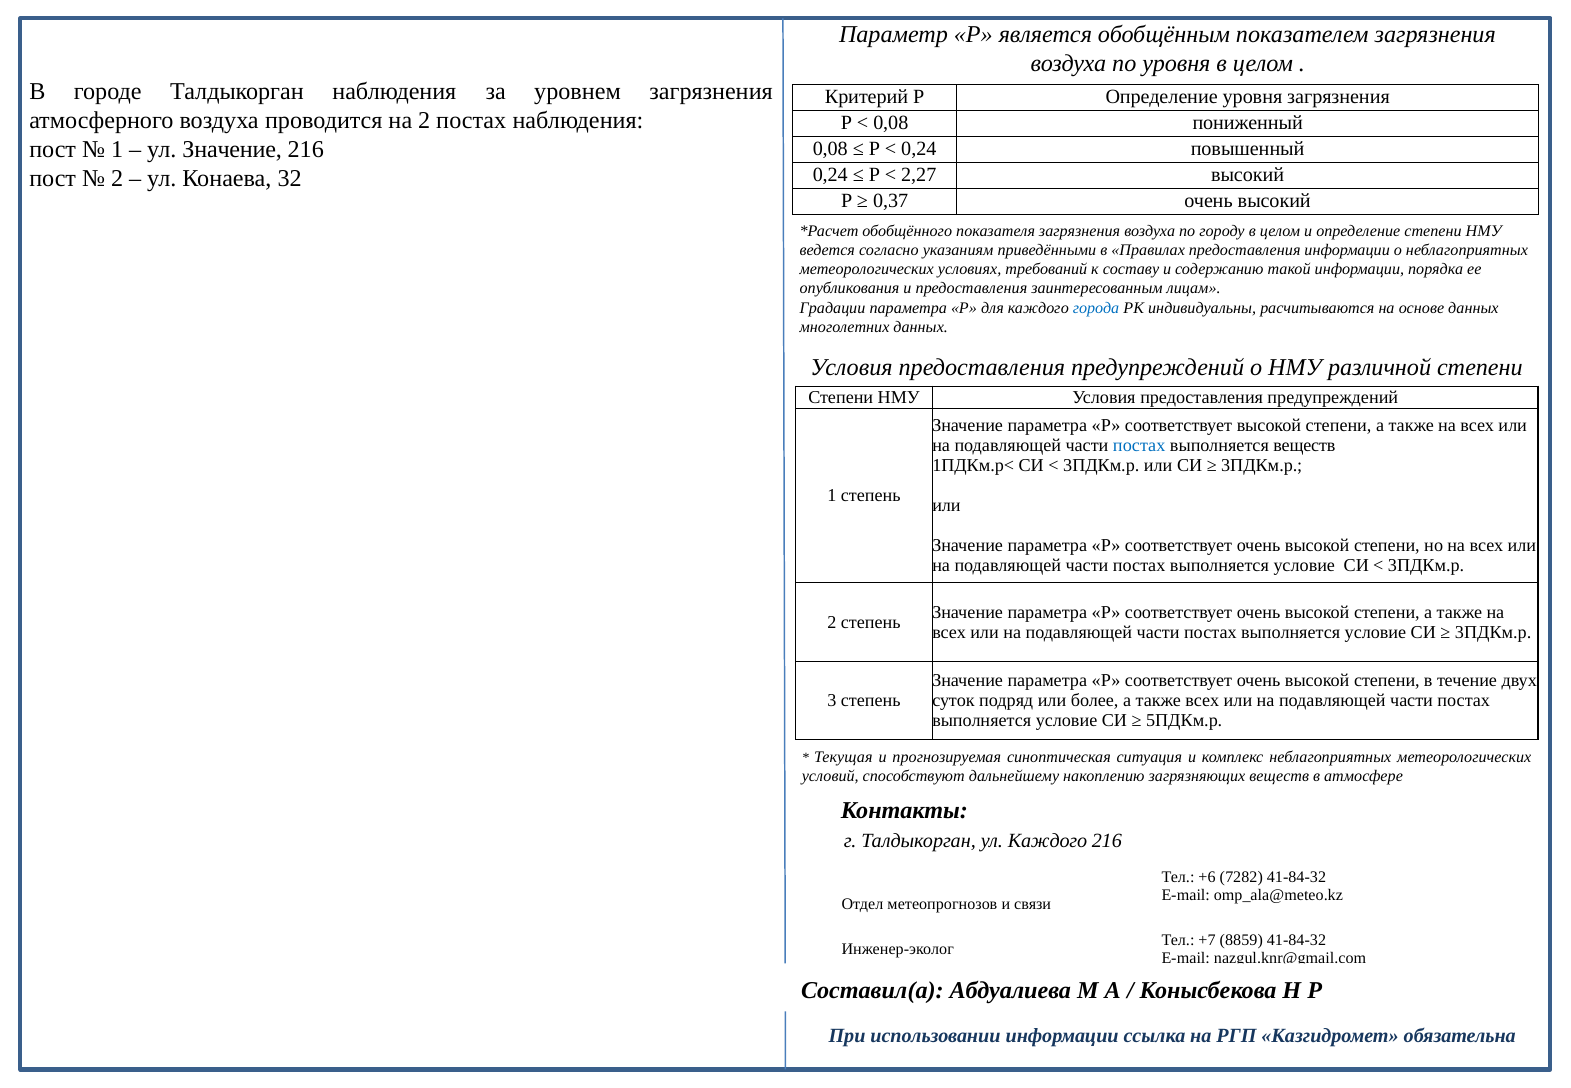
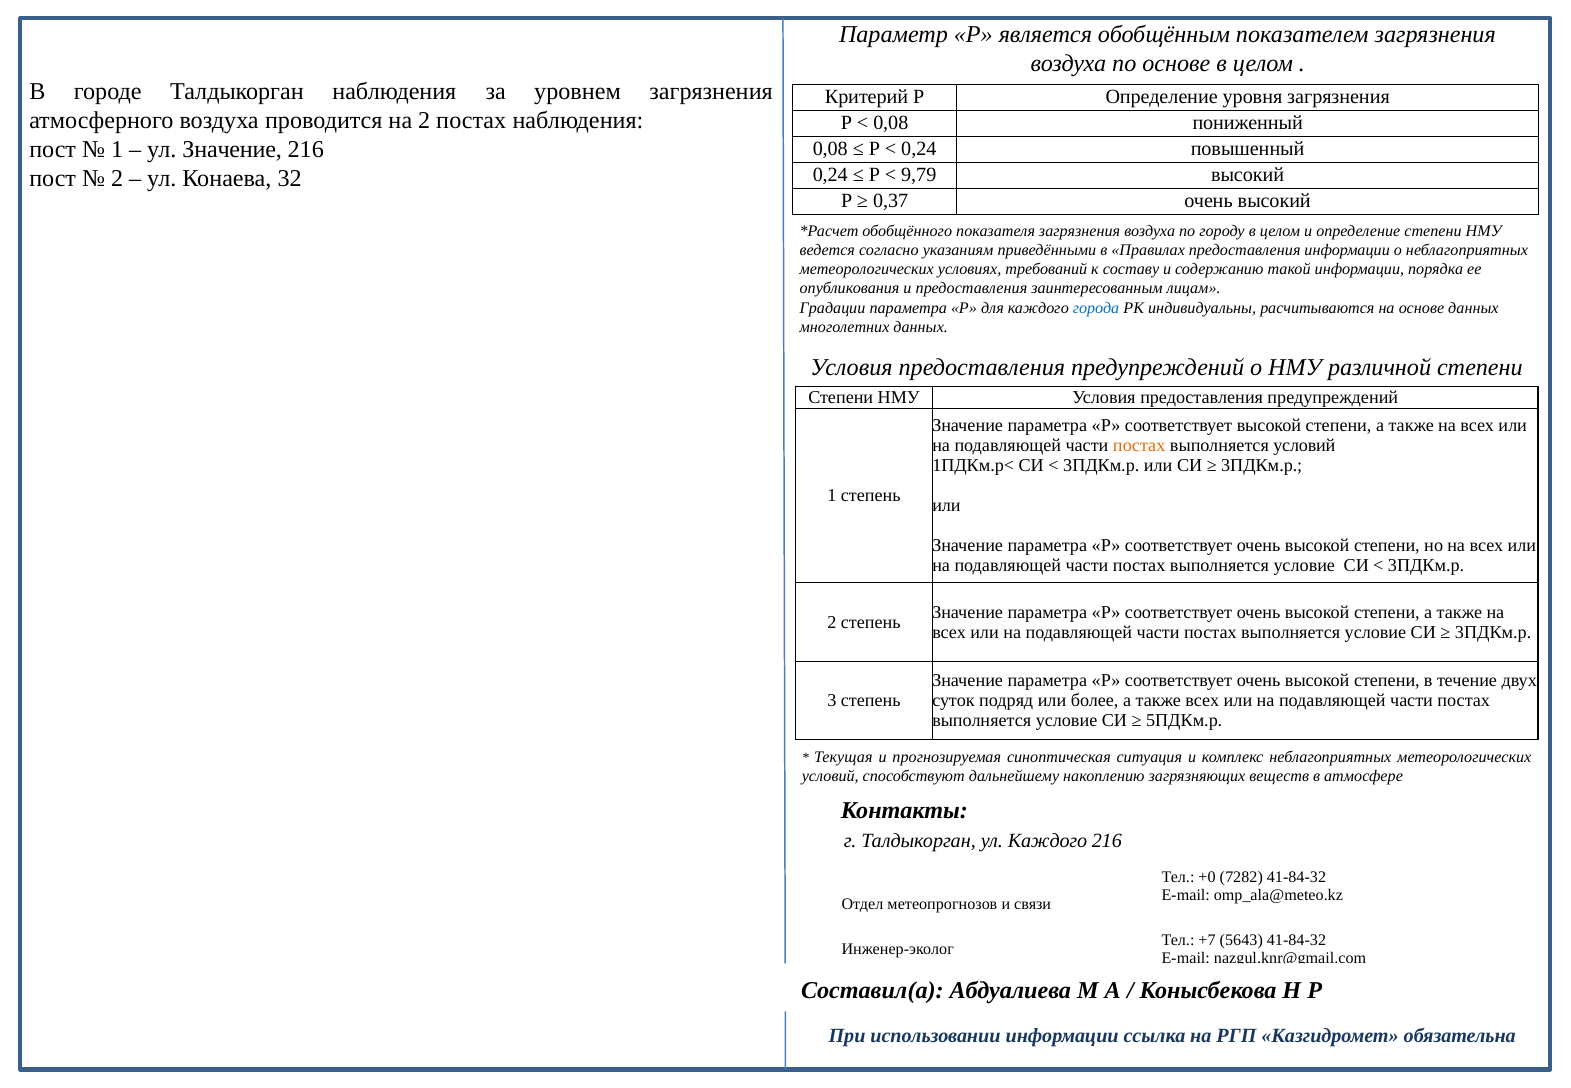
по уровня: уровня -> основе
2,27: 2,27 -> 9,79
постах at (1139, 445) colour: blue -> orange
выполняется веществ: веществ -> условий
+6: +6 -> +0
8859: 8859 -> 5643
